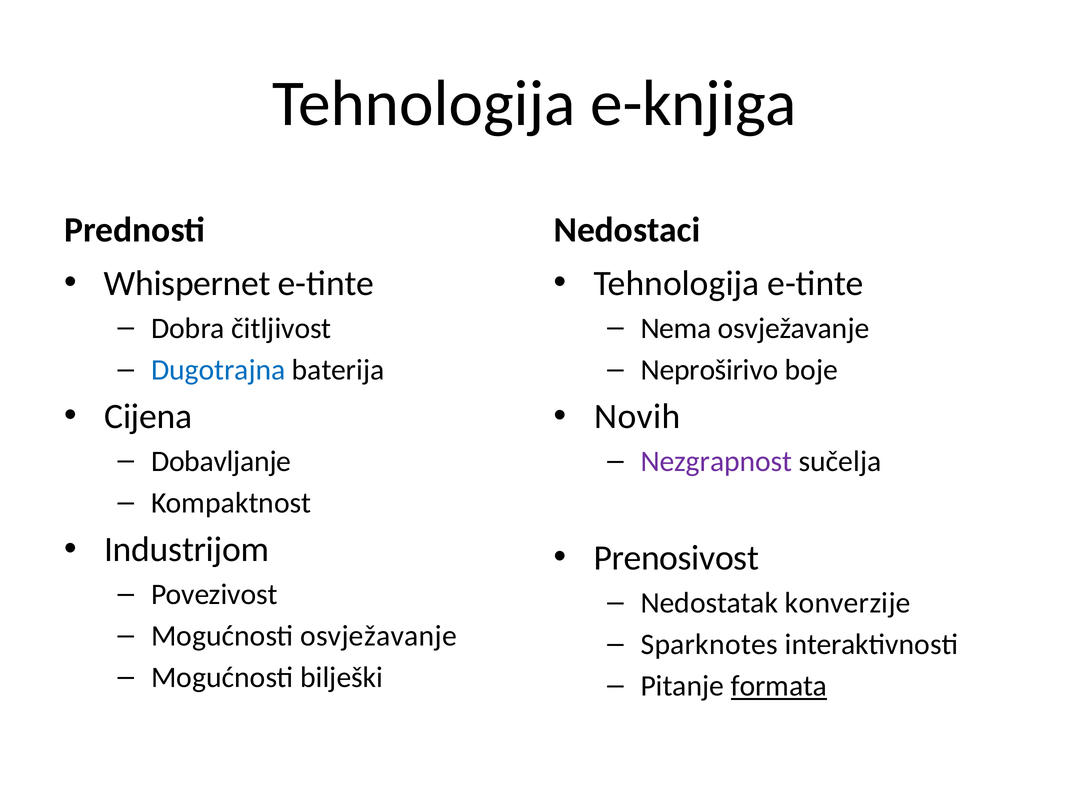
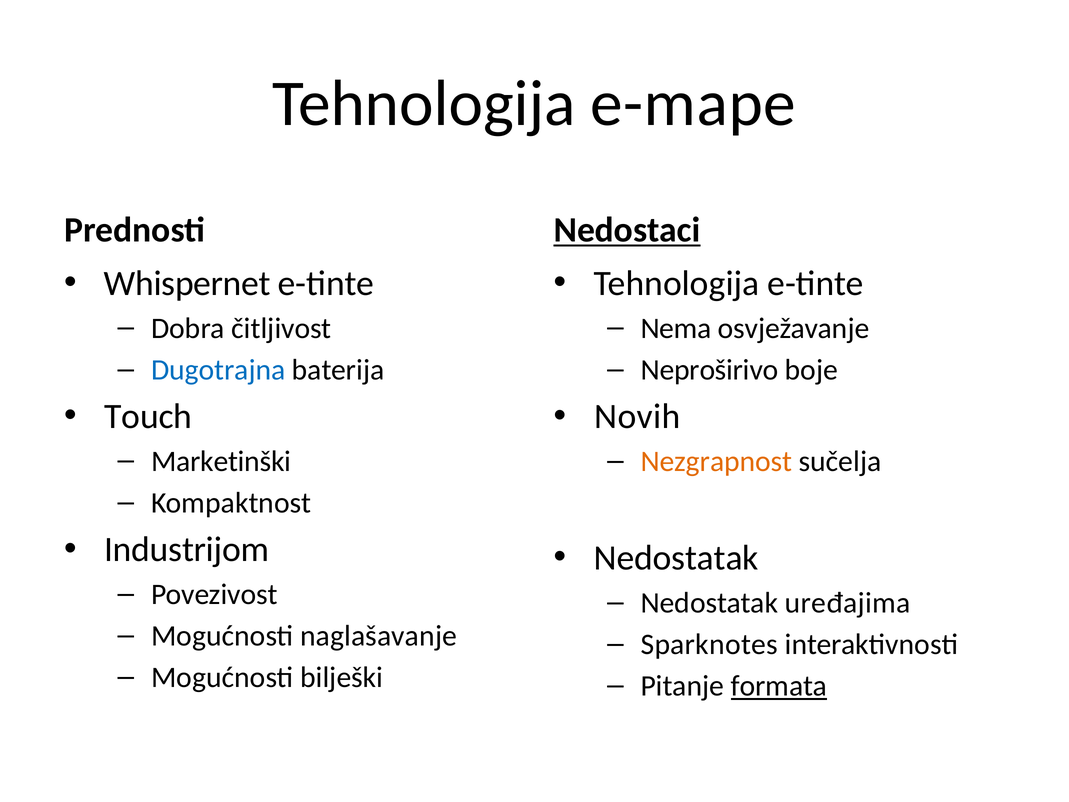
e-knjiga: e-knjiga -> e-mape
Nedostaci underline: none -> present
Cijena: Cijena -> Touch
Dobavljanje: Dobavljanje -> Marketinški
Nezgrapnost colour: purple -> orange
Prenosivost at (676, 558): Prenosivost -> Nedostatak
konverzije: konverzije -> uređajima
Mogućnosti osvježavanje: osvježavanje -> naglašavanje
